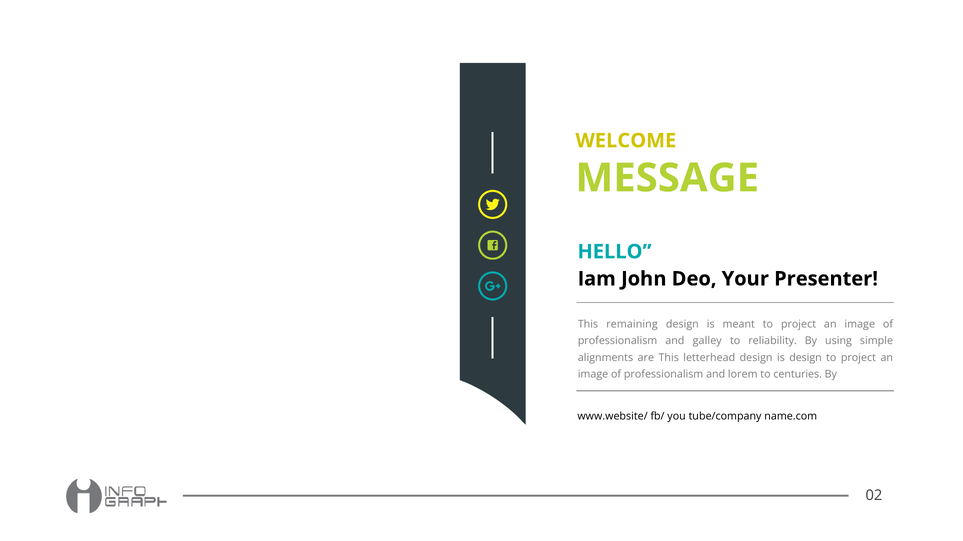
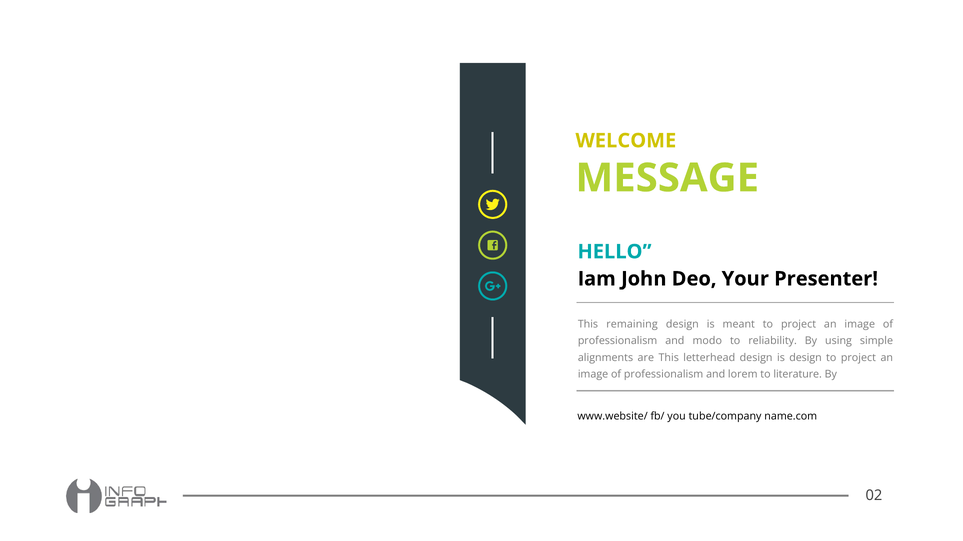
galley: galley -> modo
centuries: centuries -> literature
